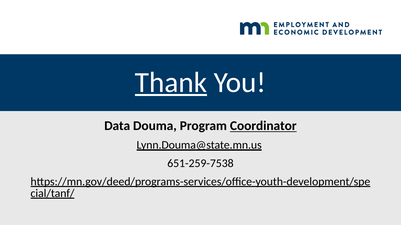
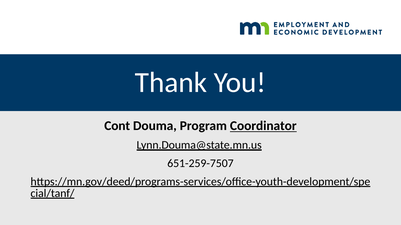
Thank underline: present -> none
Data: Data -> Cont
651-259-7538: 651-259-7538 -> 651-259-7507
